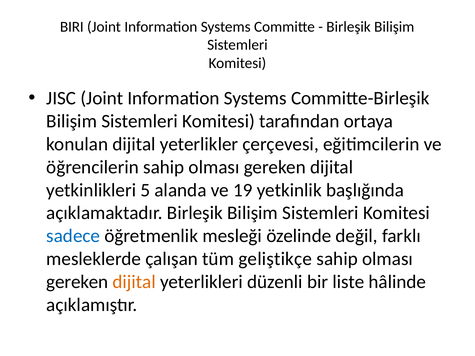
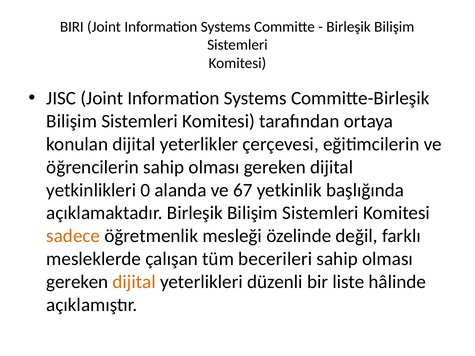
5: 5 -> 0
19: 19 -> 67
sadece colour: blue -> orange
geliştikçe: geliştikçe -> becerileri
